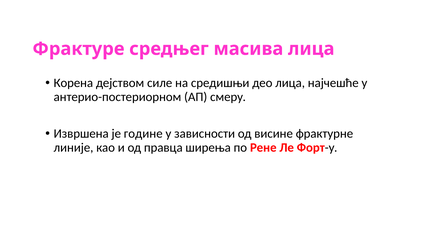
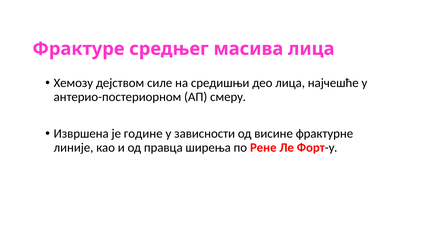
Корена: Корена -> Хемозу
